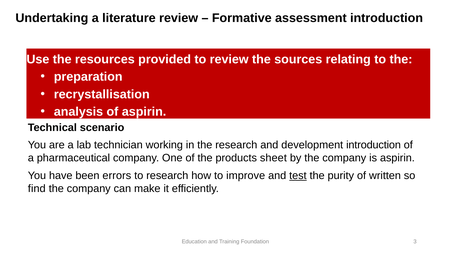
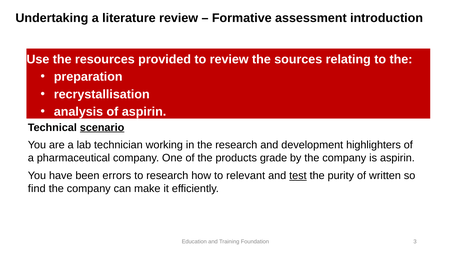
scenario underline: none -> present
development introduction: introduction -> highlighters
sheet: sheet -> grade
improve: improve -> relevant
